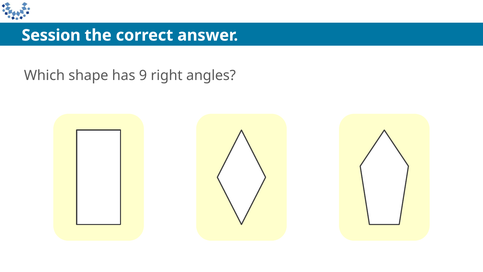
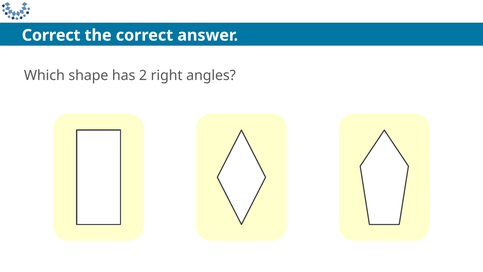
Session at (51, 35): Session -> Correct
9: 9 -> 2
